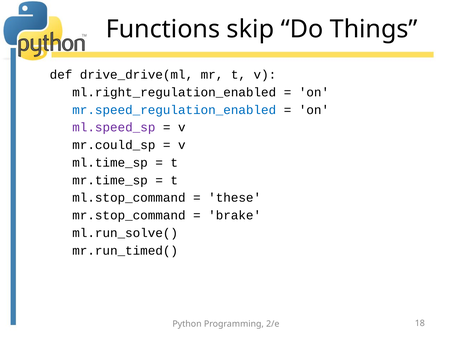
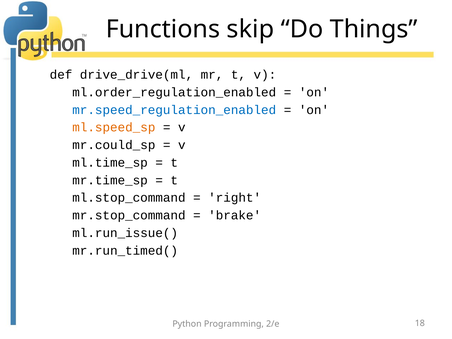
ml.right_regulation_enabled: ml.right_regulation_enabled -> ml.order_regulation_enabled
ml.speed_sp colour: purple -> orange
these: these -> right
ml.run_solve(: ml.run_solve( -> ml.run_issue(
